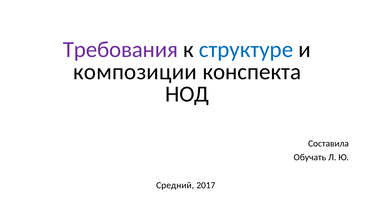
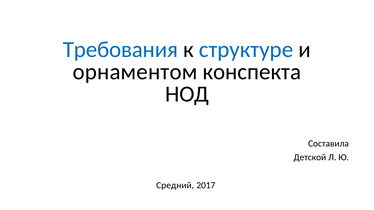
Требования colour: purple -> blue
композиции: композиции -> орнаментом
Обучать: Обучать -> Детской
